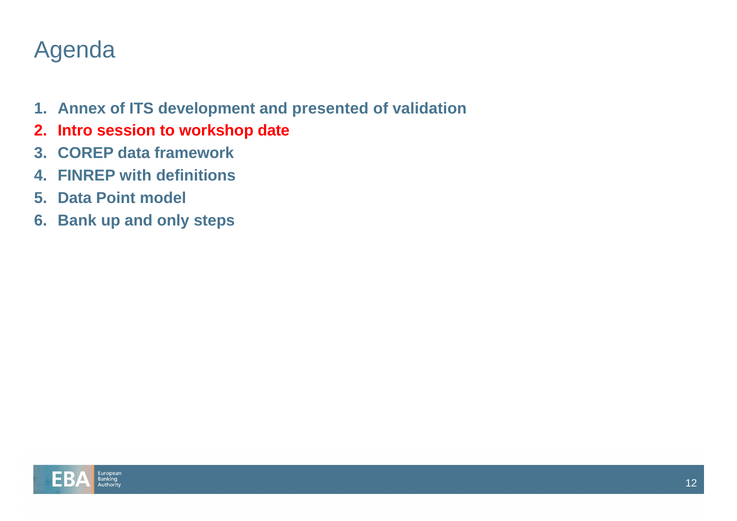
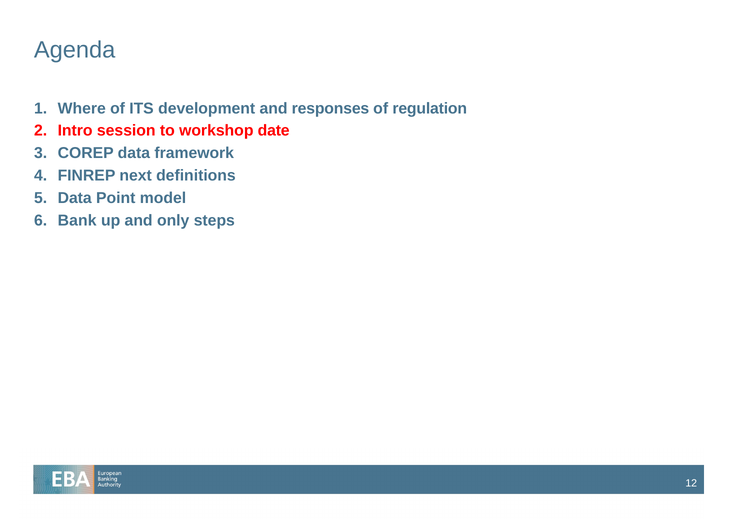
Annex: Annex -> Where
presented: presented -> responses
validation: validation -> regulation
with: with -> next
